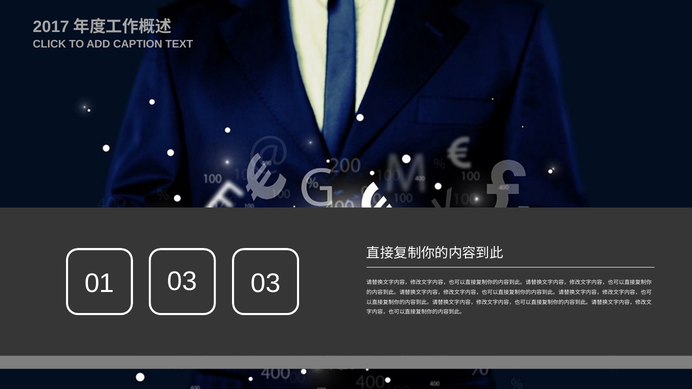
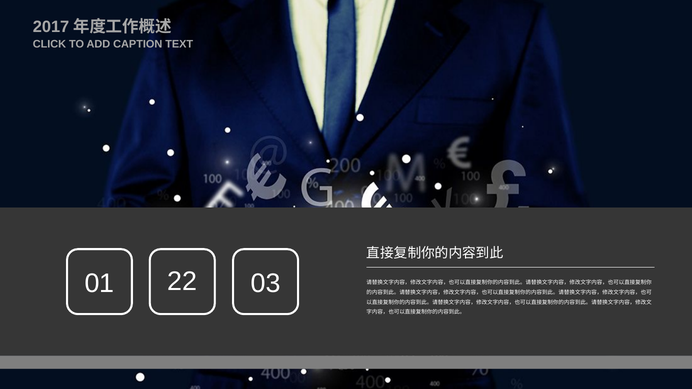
01 03: 03 -> 22
